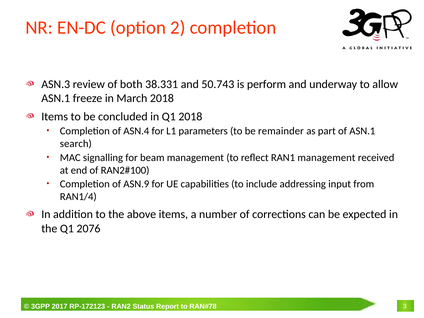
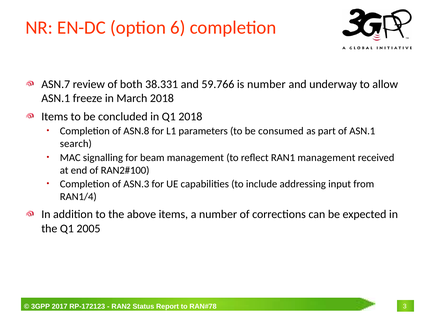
2: 2 -> 6
ASN.3: ASN.3 -> ASN.7
50.743: 50.743 -> 59.766
is perform: perform -> number
ASN.4: ASN.4 -> ASN.8
remainder: remainder -> consumed
ASN.9: ASN.9 -> ASN.3
2076: 2076 -> 2005
